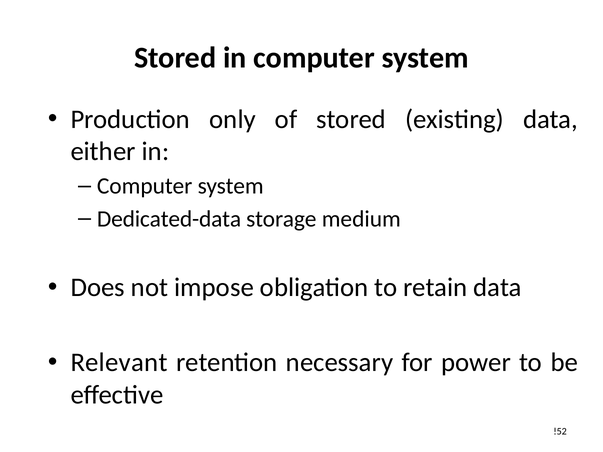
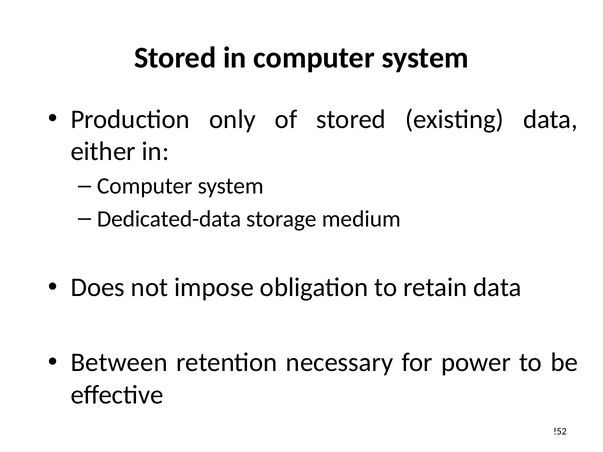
Relevant: Relevant -> Between
